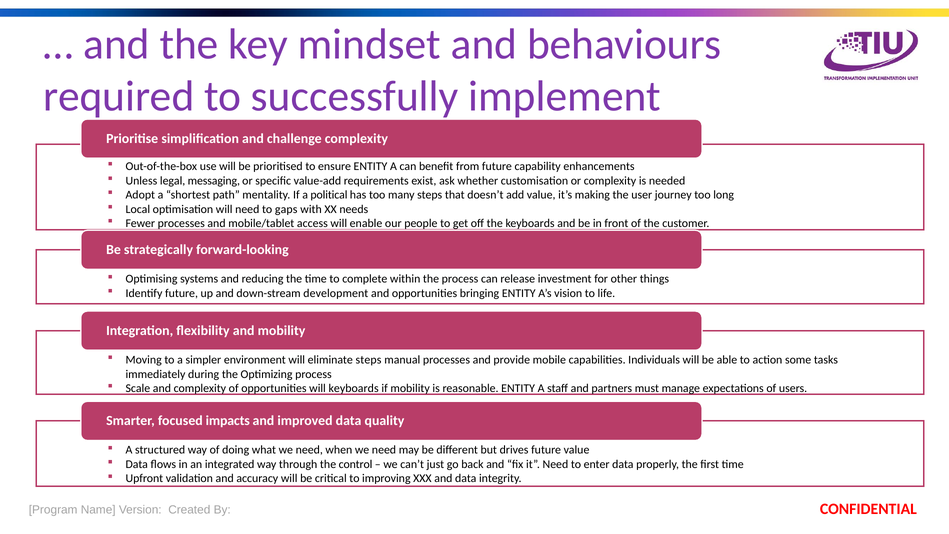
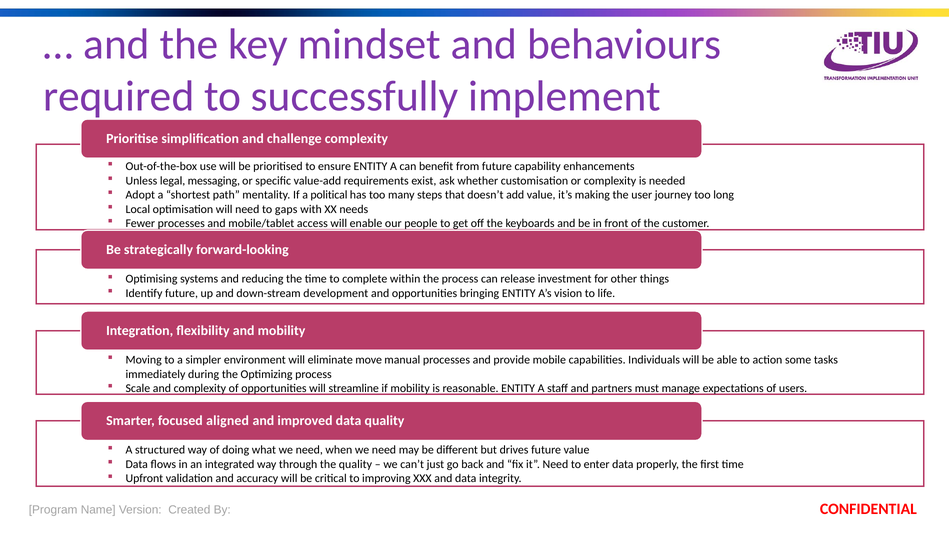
eliminate steps: steps -> move
will keyboards: keyboards -> streamline
impacts: impacts -> aligned
the control: control -> quality
